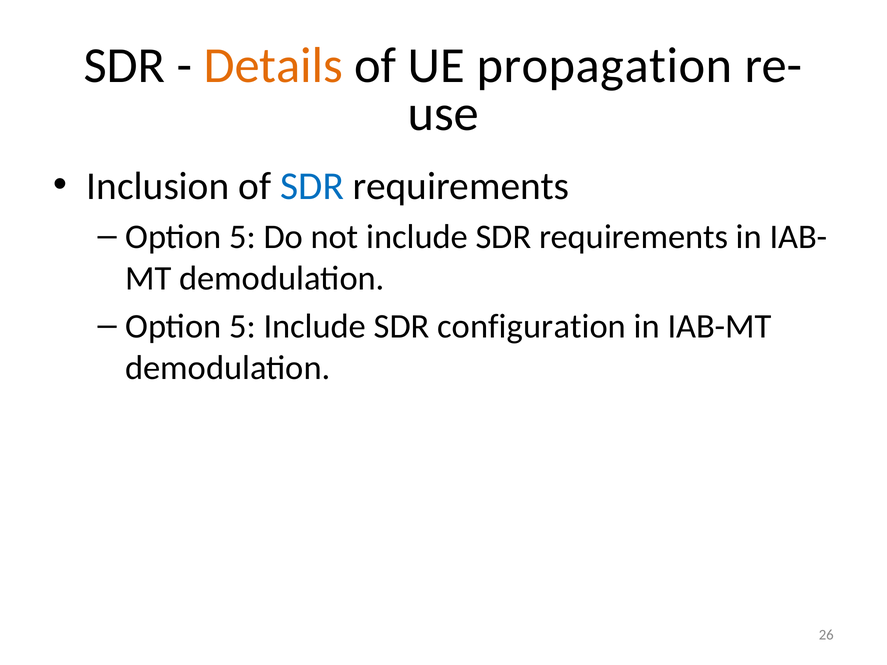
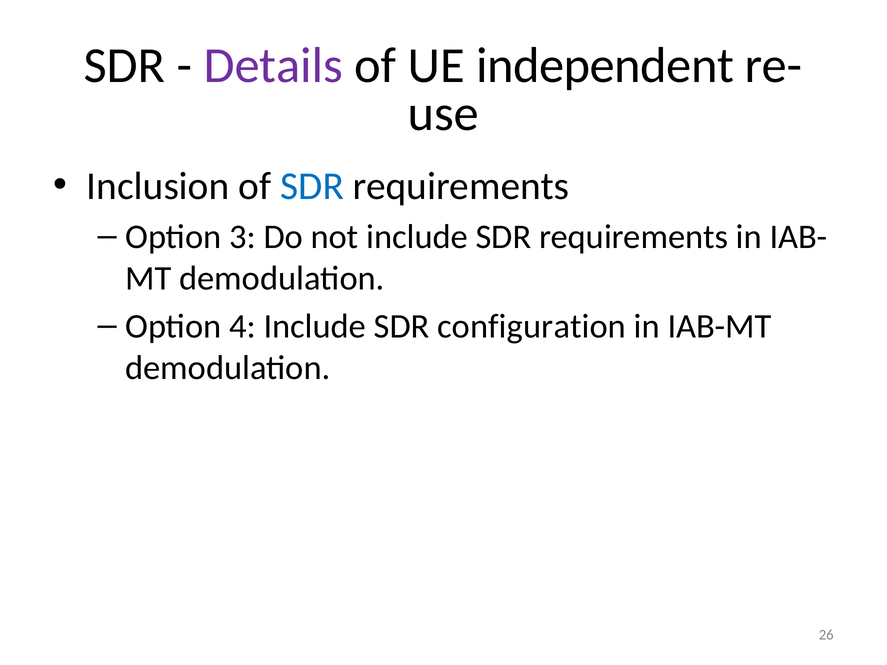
Details colour: orange -> purple
propagation: propagation -> independent
5 at (242, 237): 5 -> 3
5 at (242, 327): 5 -> 4
